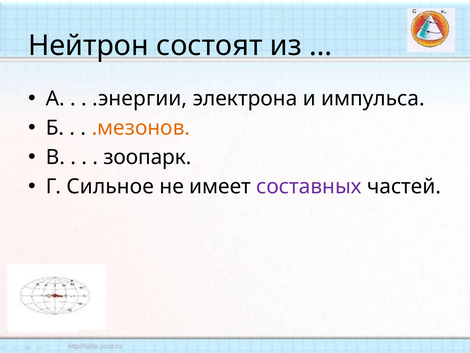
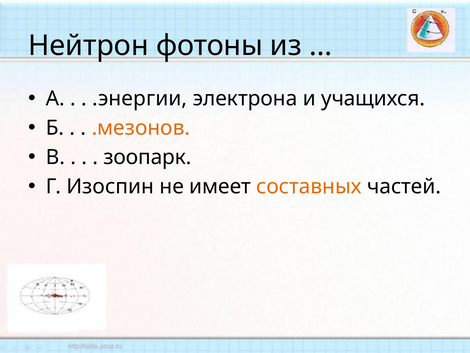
состоят: состоят -> фотоны
импульса: импульса -> учащихся
Сильное: Сильное -> Изоспин
составных colour: purple -> orange
